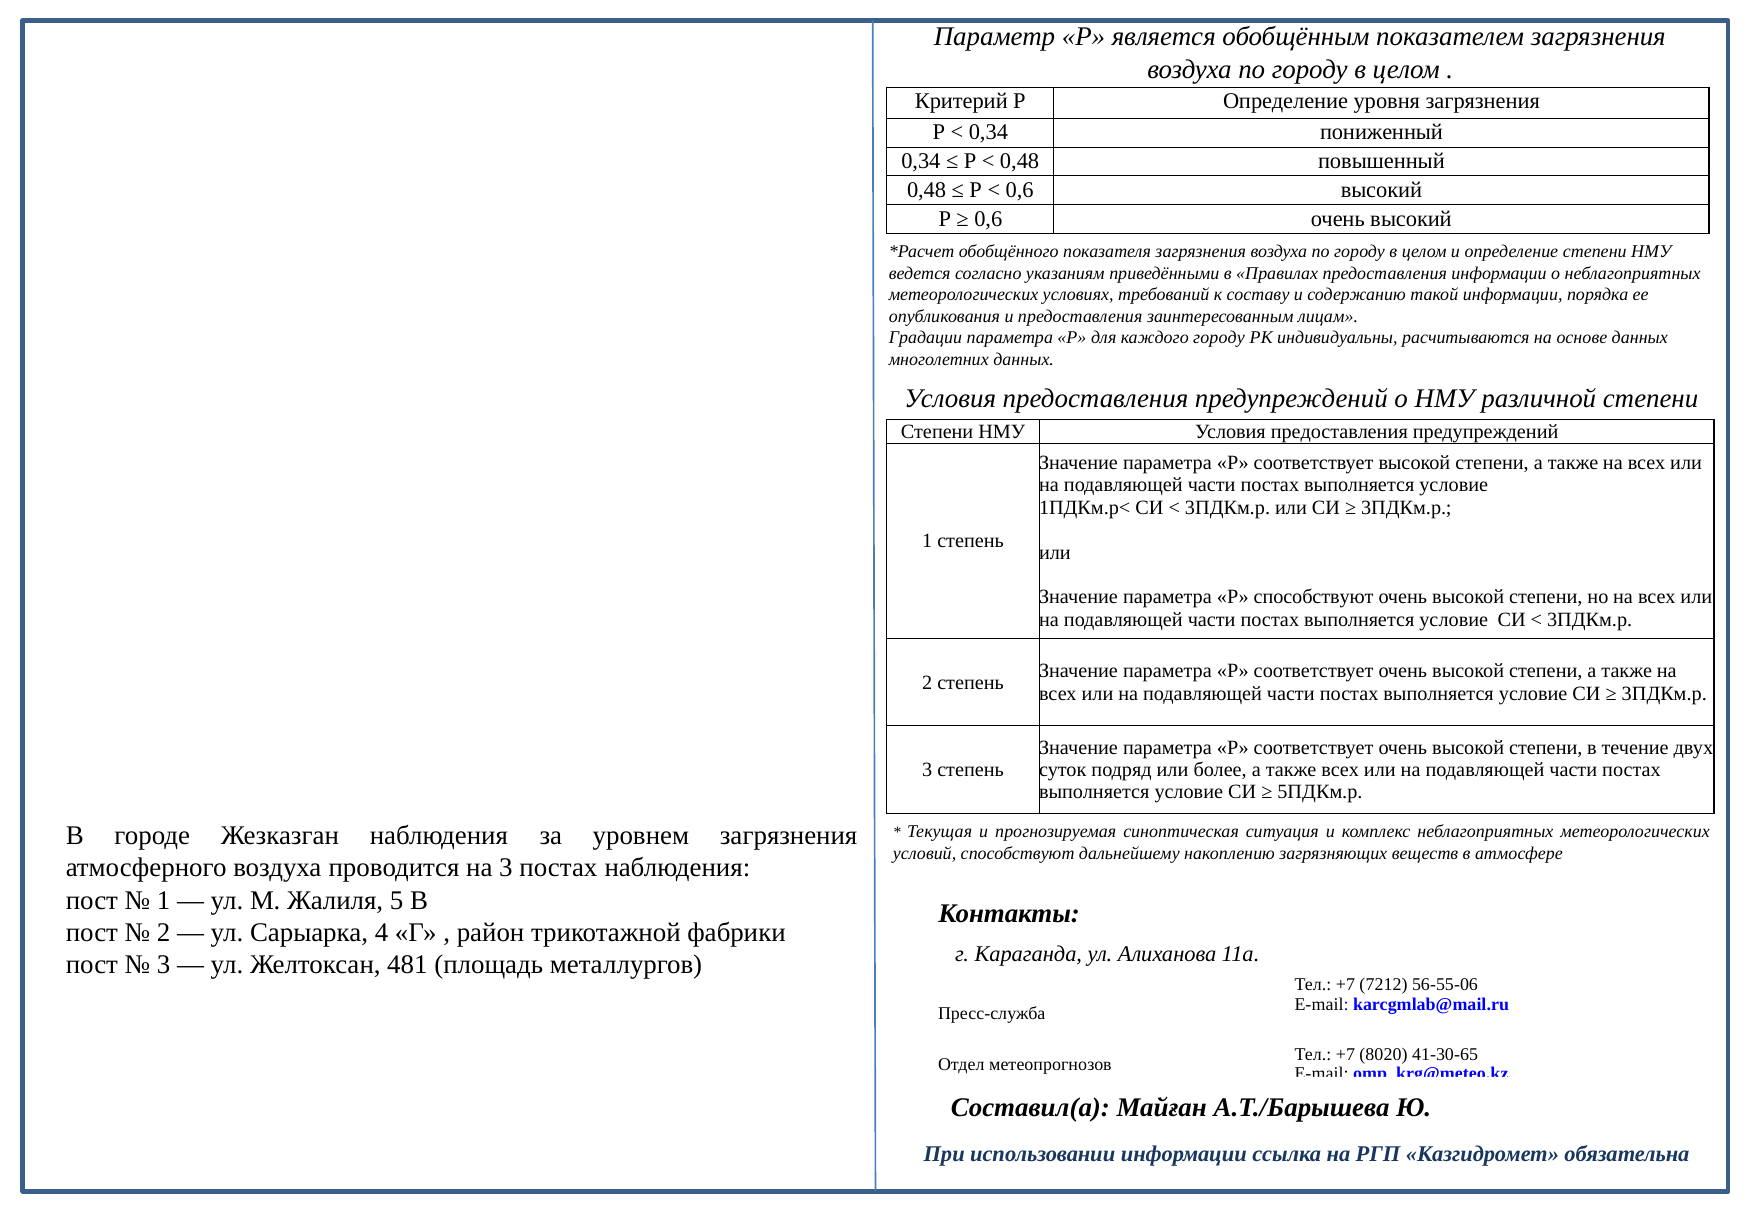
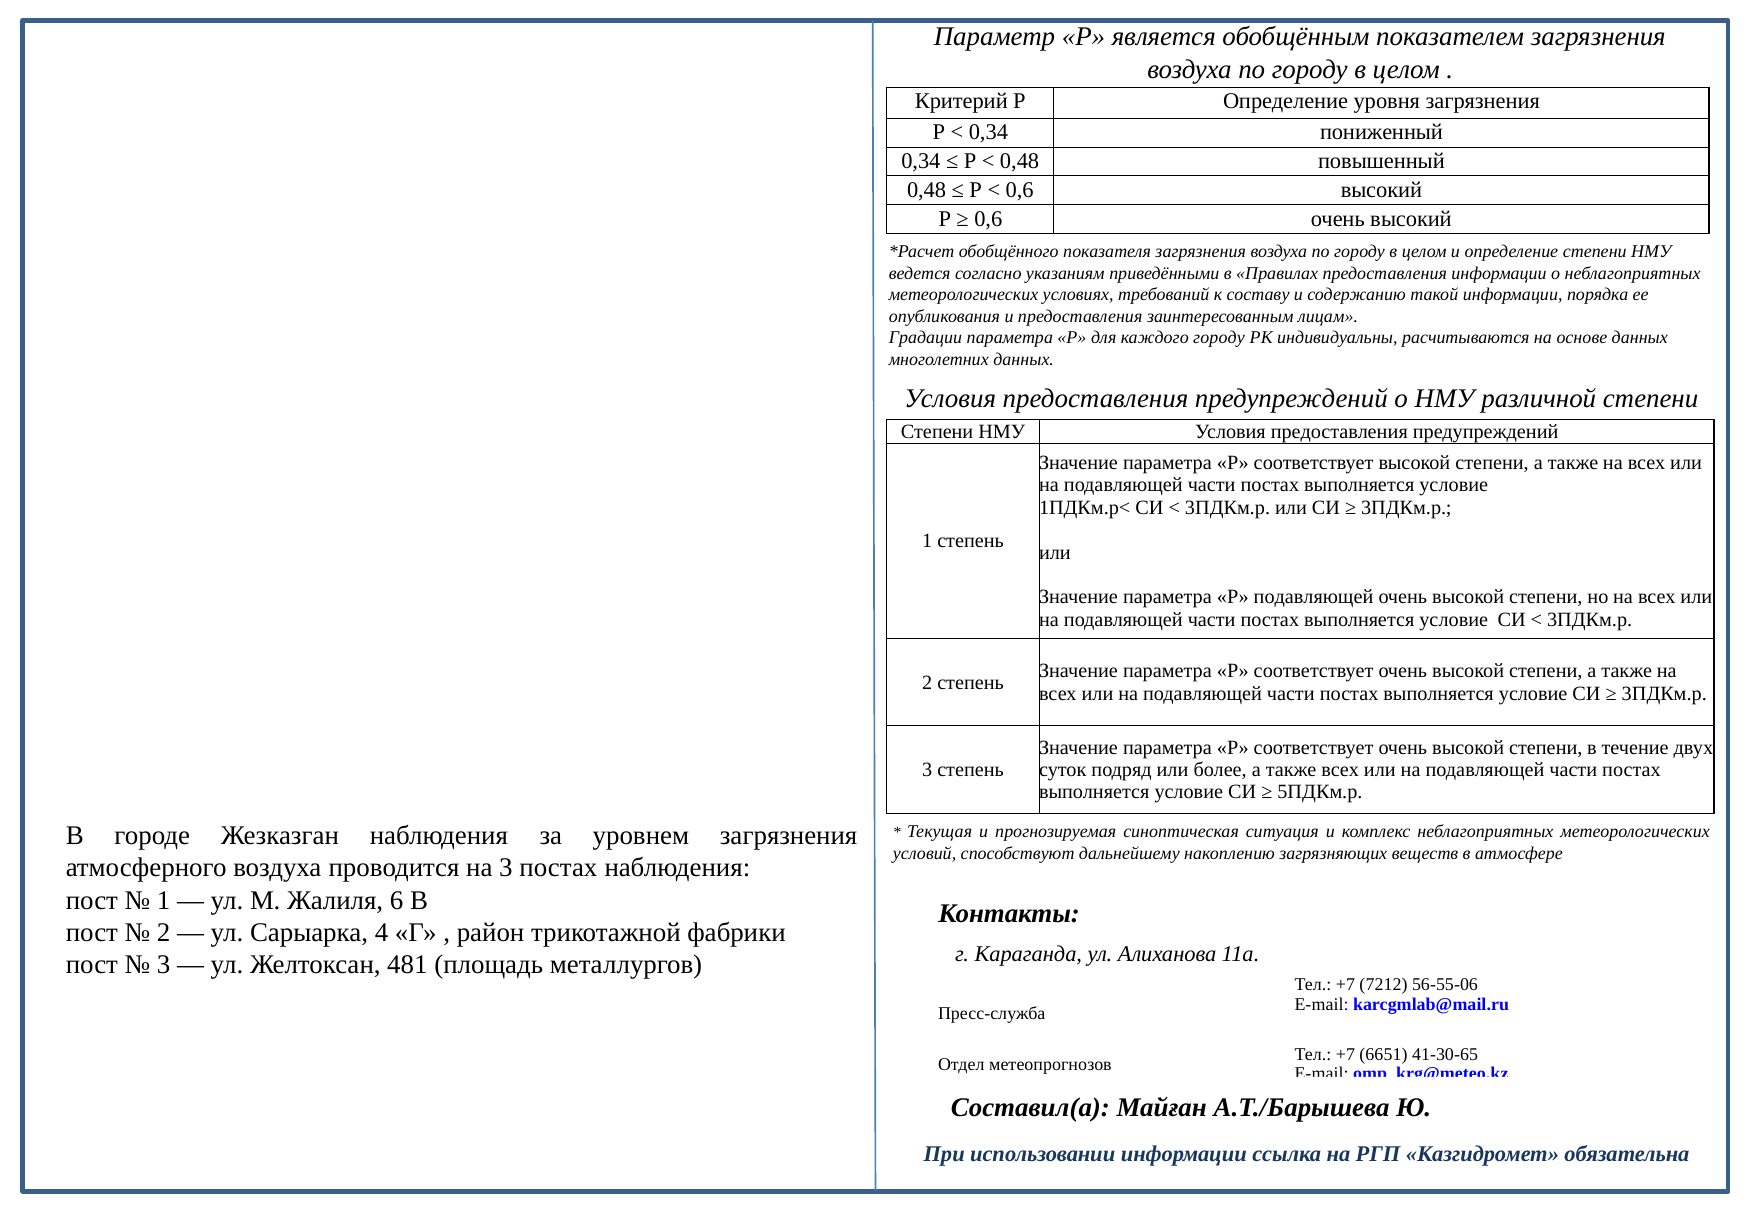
Р способствуют: способствуют -> подавляющей
5: 5 -> 6
8020: 8020 -> 6651
